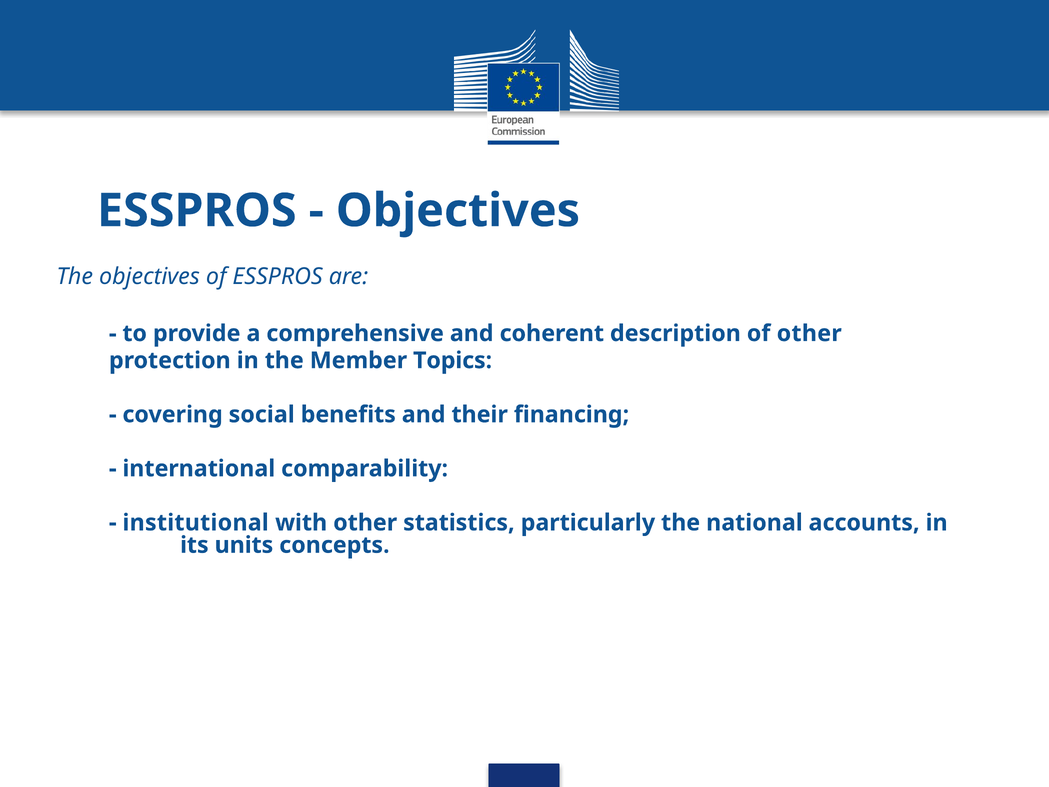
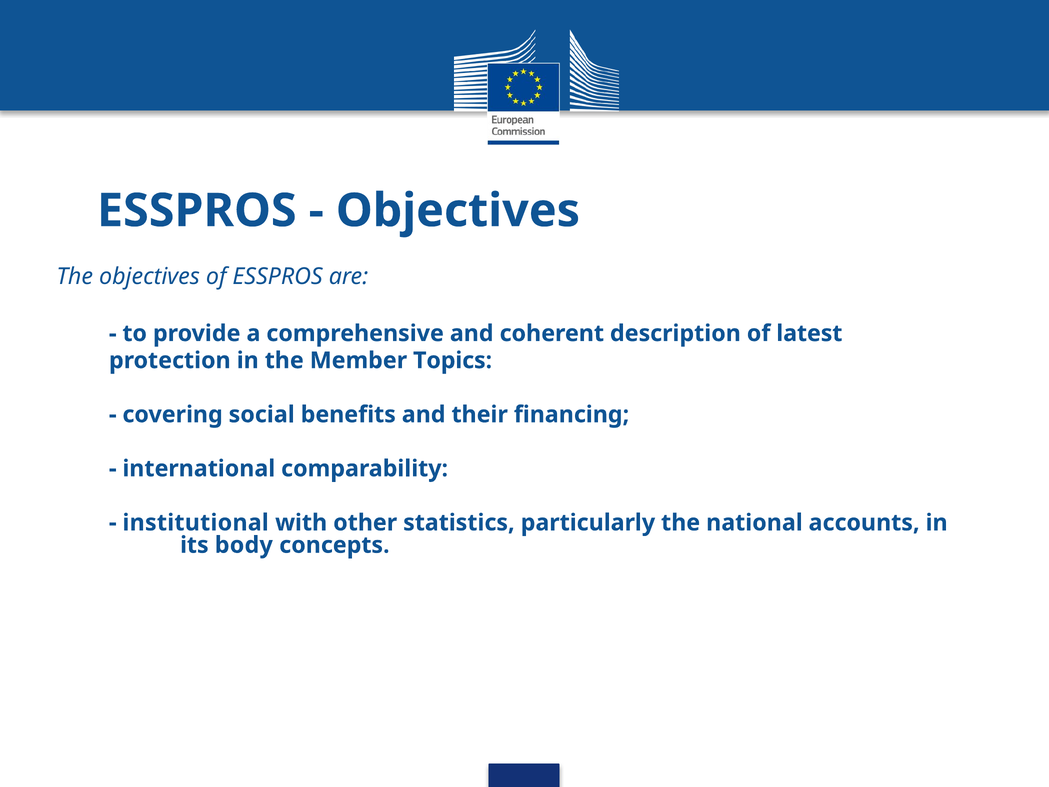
of other: other -> latest
units: units -> body
